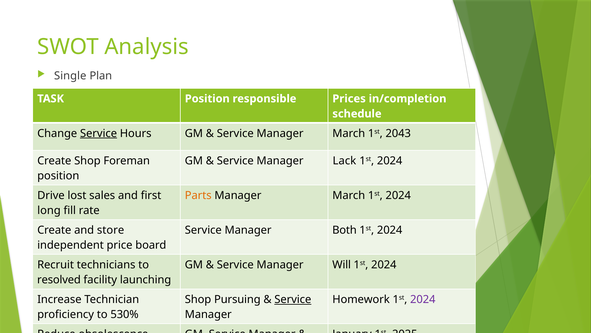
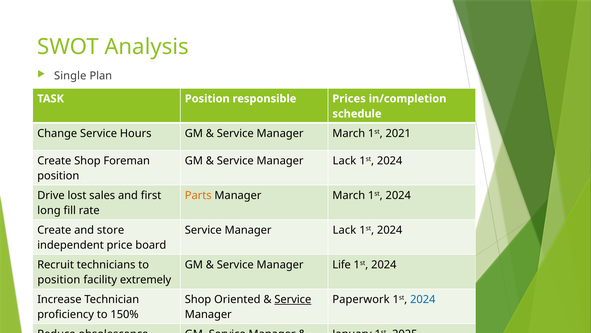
Service at (99, 133) underline: present -> none
2043: 2043 -> 2021
Both at (344, 230): Both -> Lack
Will: Will -> Life
resolved at (59, 279): resolved -> position
launching: launching -> extremely
Pursuing: Pursuing -> Oriented
Homework: Homework -> Paperwork
2024 at (423, 299) colour: purple -> blue
530%: 530% -> 150%
